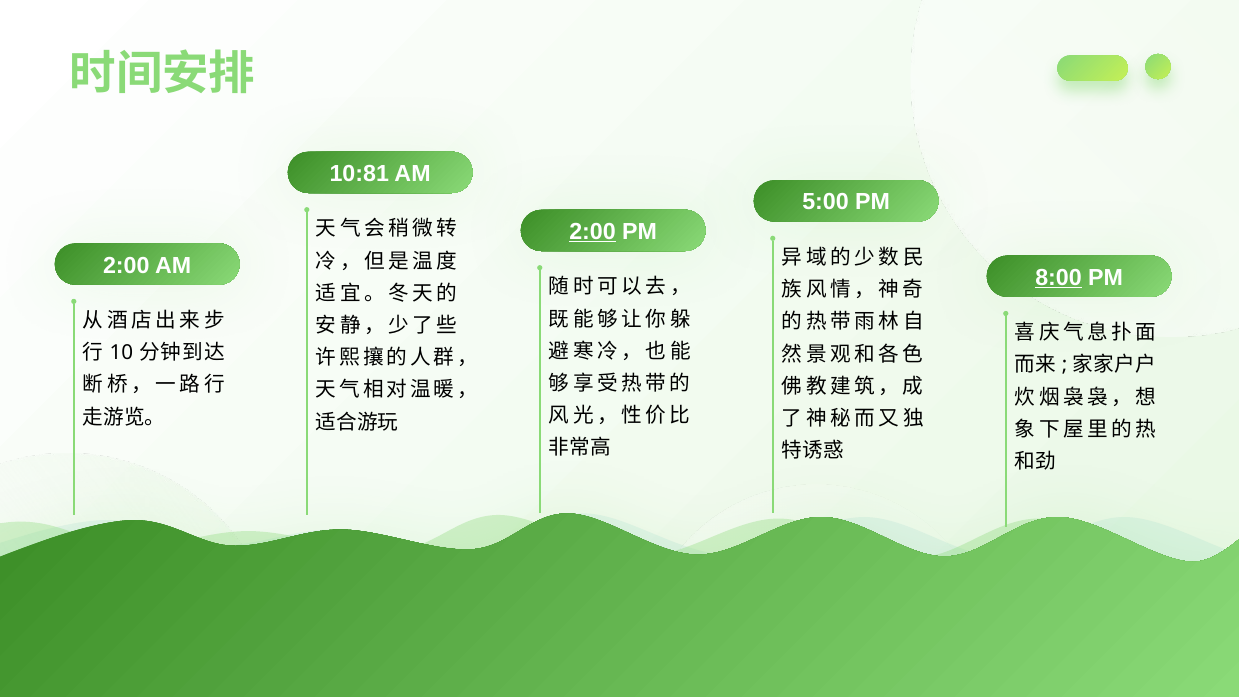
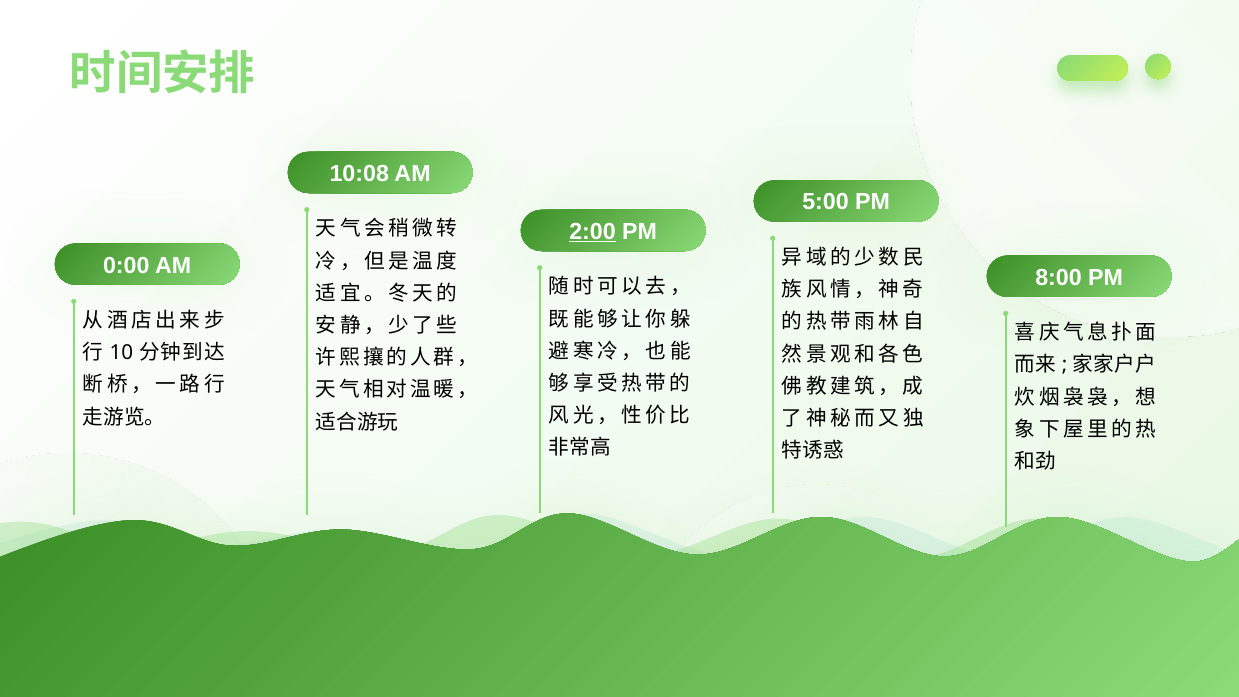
10:81: 10:81 -> 10:08
2:00 at (126, 265): 2:00 -> 0:00
8:00 underline: present -> none
